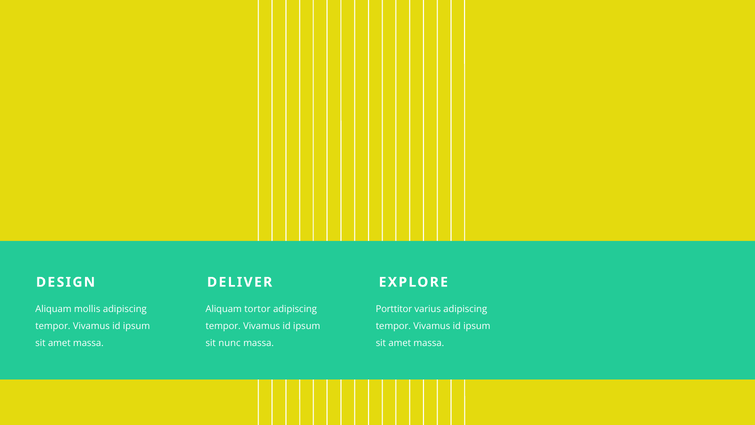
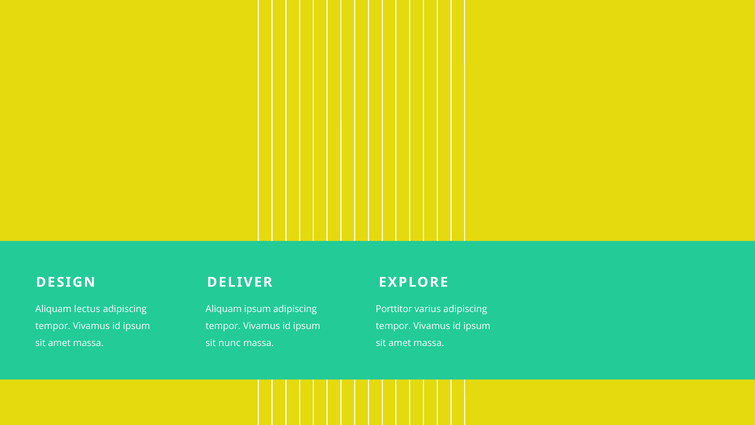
mollis: mollis -> lectus
Aliquam tortor: tortor -> ipsum
